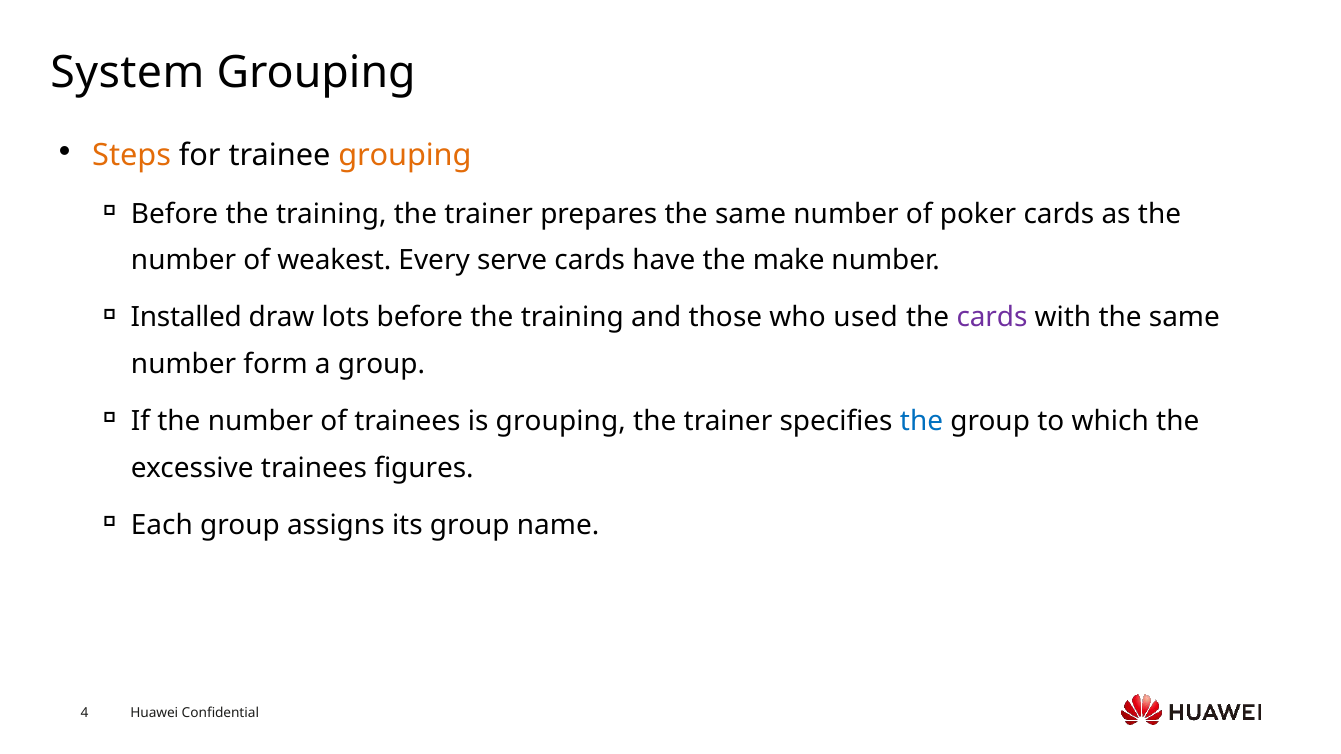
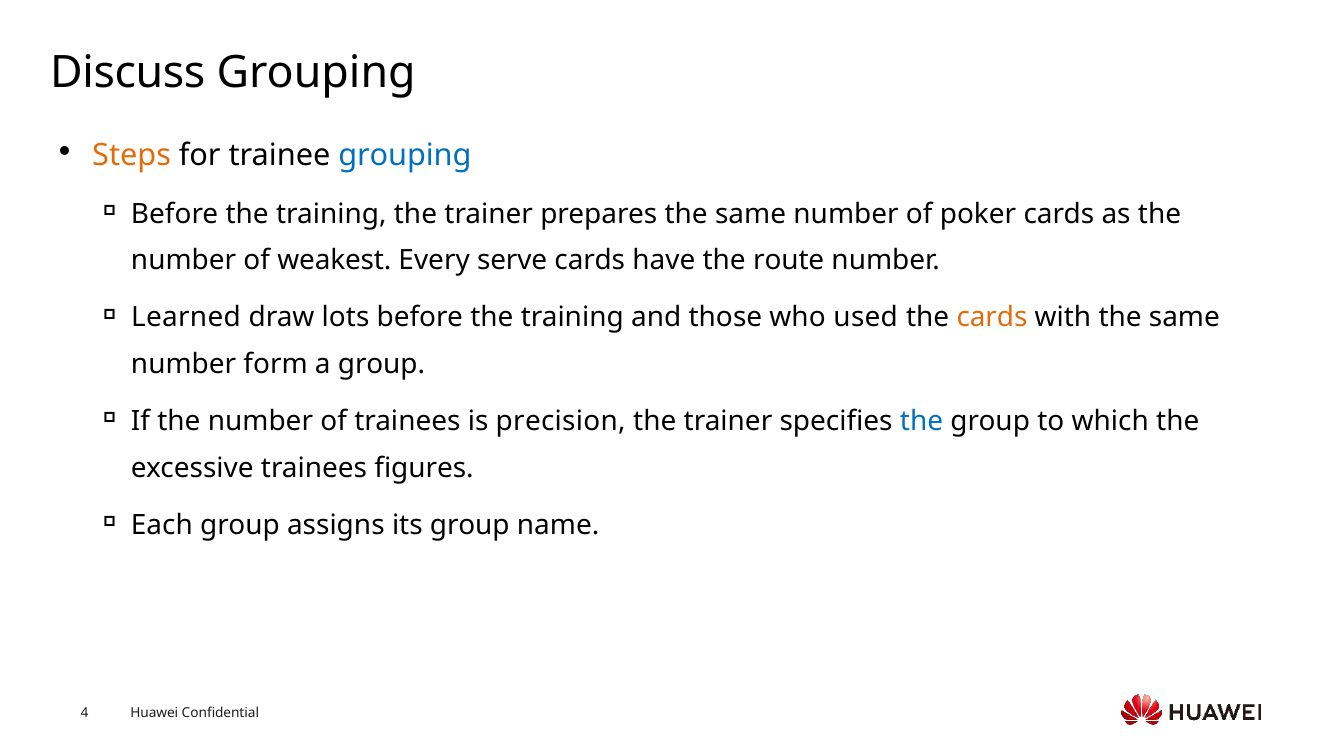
System: System -> Discuss
grouping at (405, 155) colour: orange -> blue
make: make -> route
Installed: Installed -> Learned
cards at (992, 318) colour: purple -> orange
is grouping: grouping -> precision
